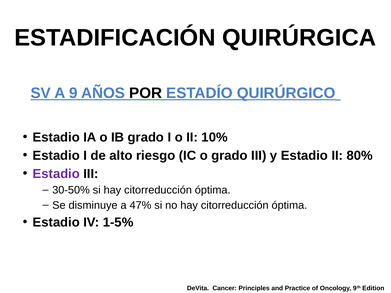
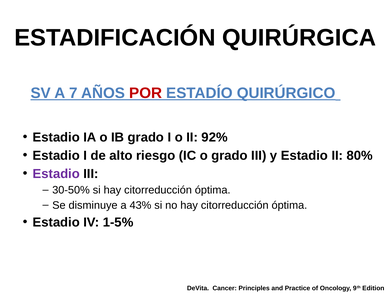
9: 9 -> 7
POR colour: black -> red
10%: 10% -> 92%
47%: 47% -> 43%
